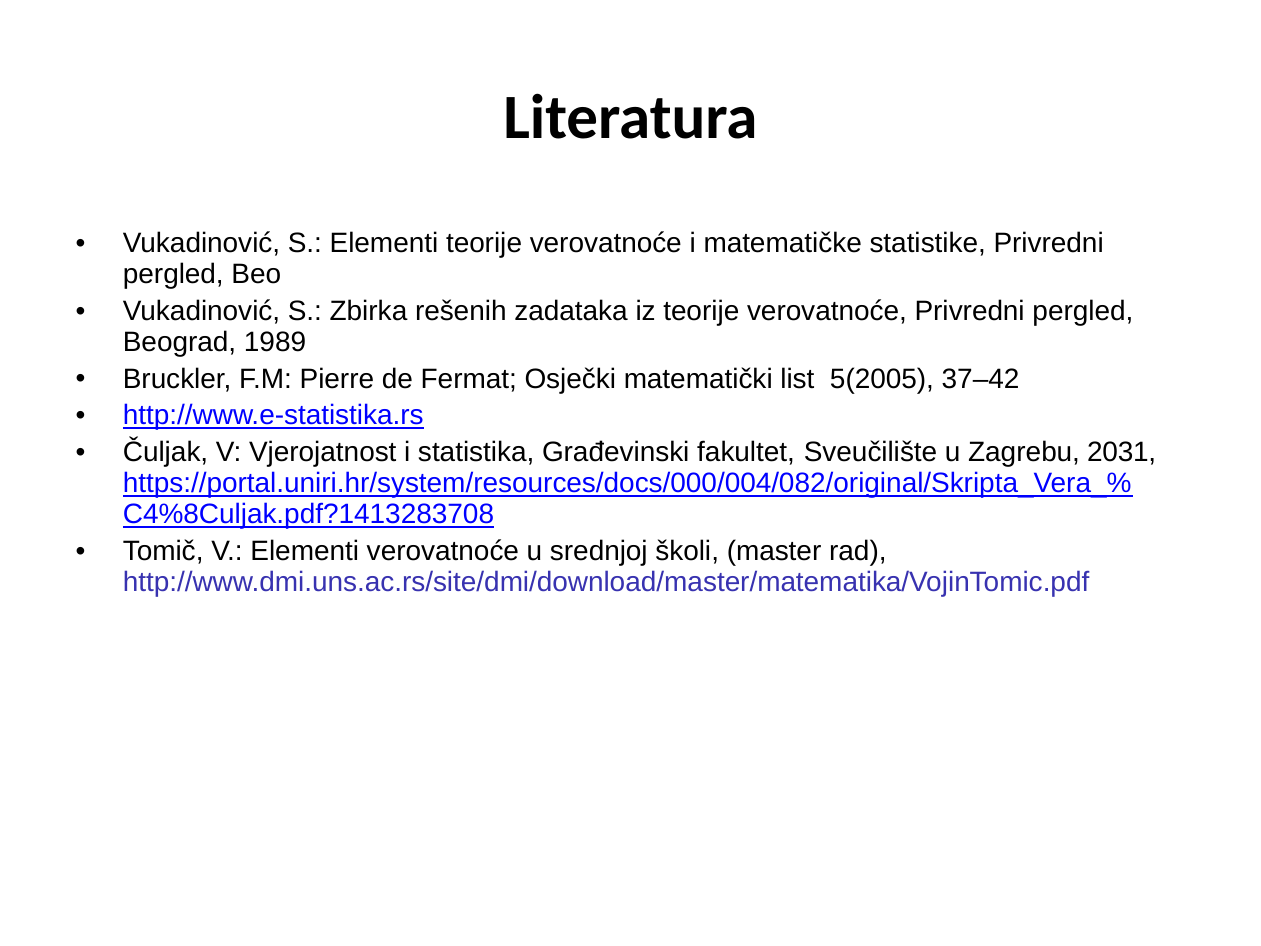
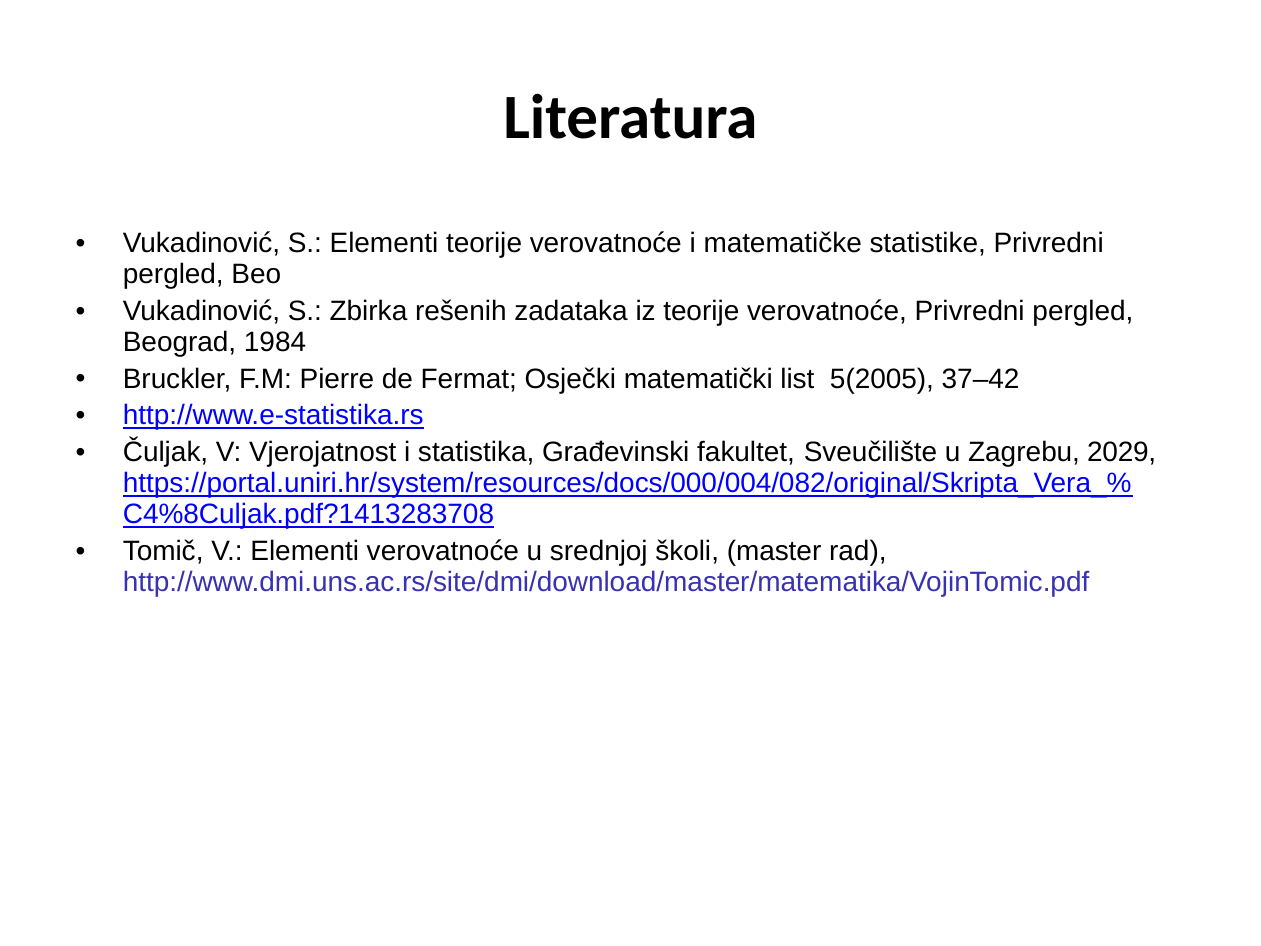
1989: 1989 -> 1984
2031: 2031 -> 2029
